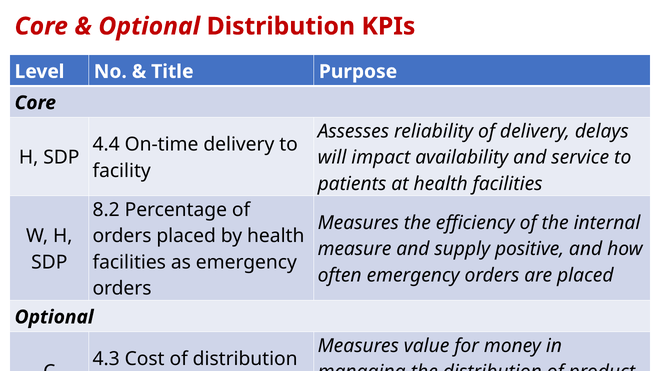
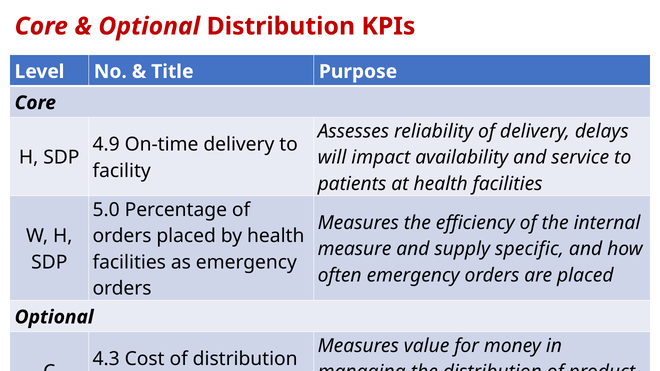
4.4: 4.4 -> 4.9
8.2: 8.2 -> 5.0
positive: positive -> specific
